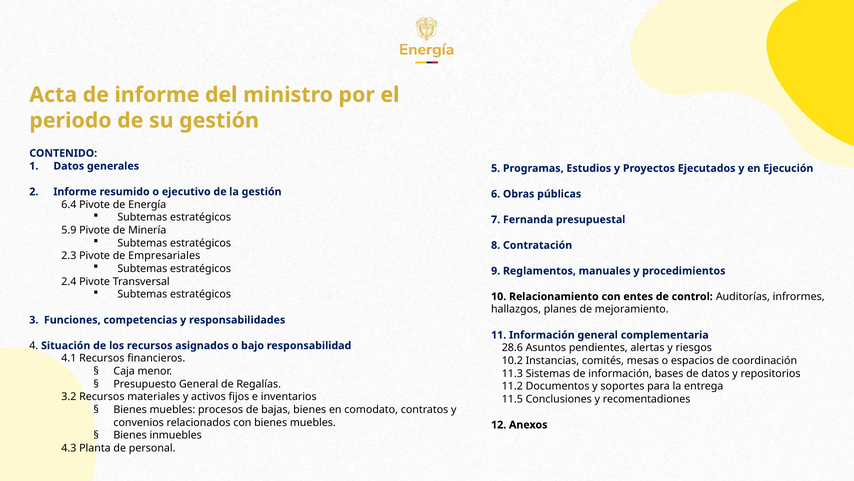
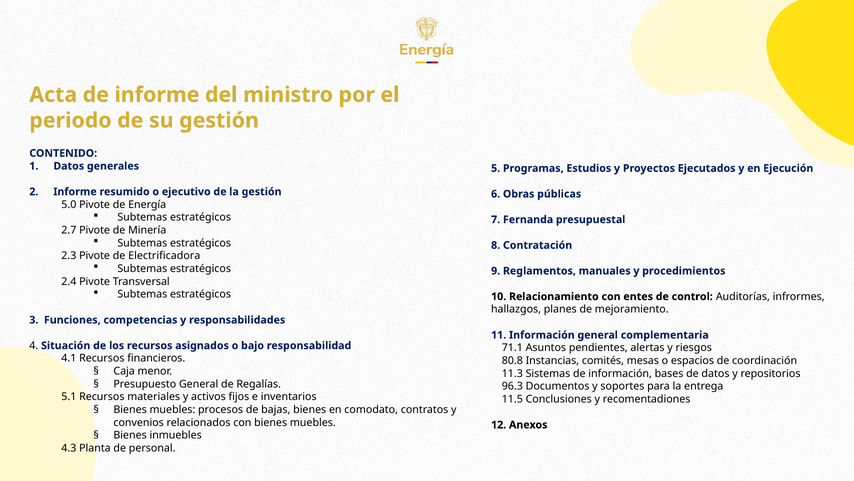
6.4: 6.4 -> 5.0
5.9: 5.9 -> 2.7
Empresariales: Empresariales -> Electrificadora
28.6: 28.6 -> 71.1
10.2: 10.2 -> 80.8
11.2: 11.2 -> 96.3
3.2: 3.2 -> 5.1
